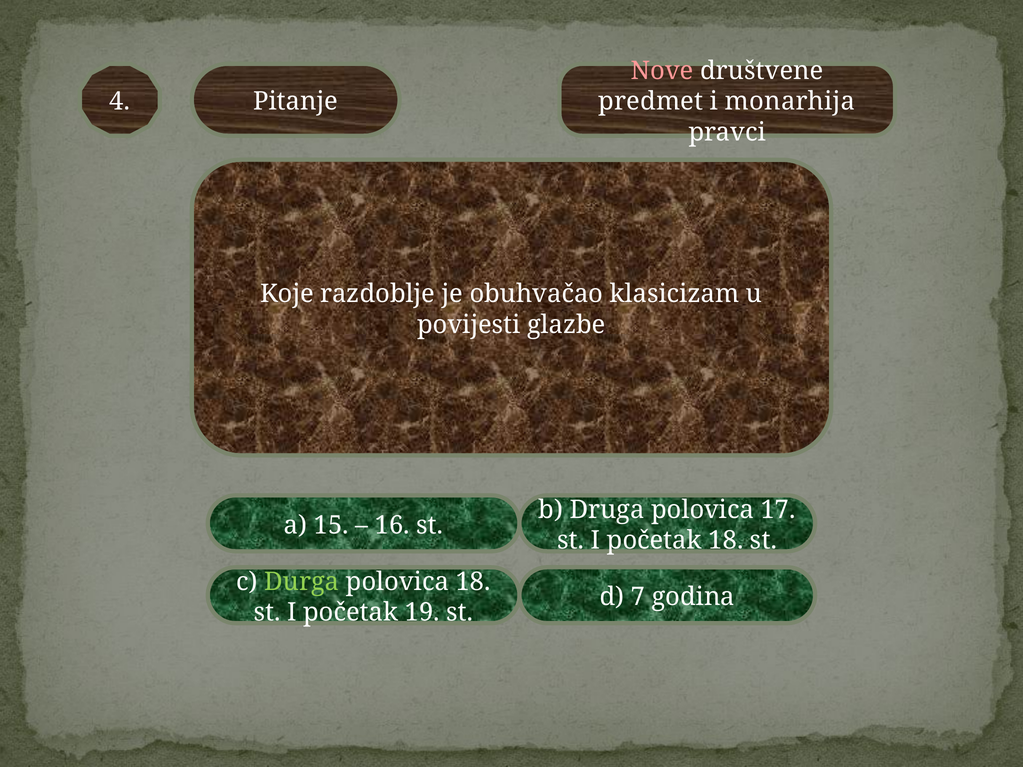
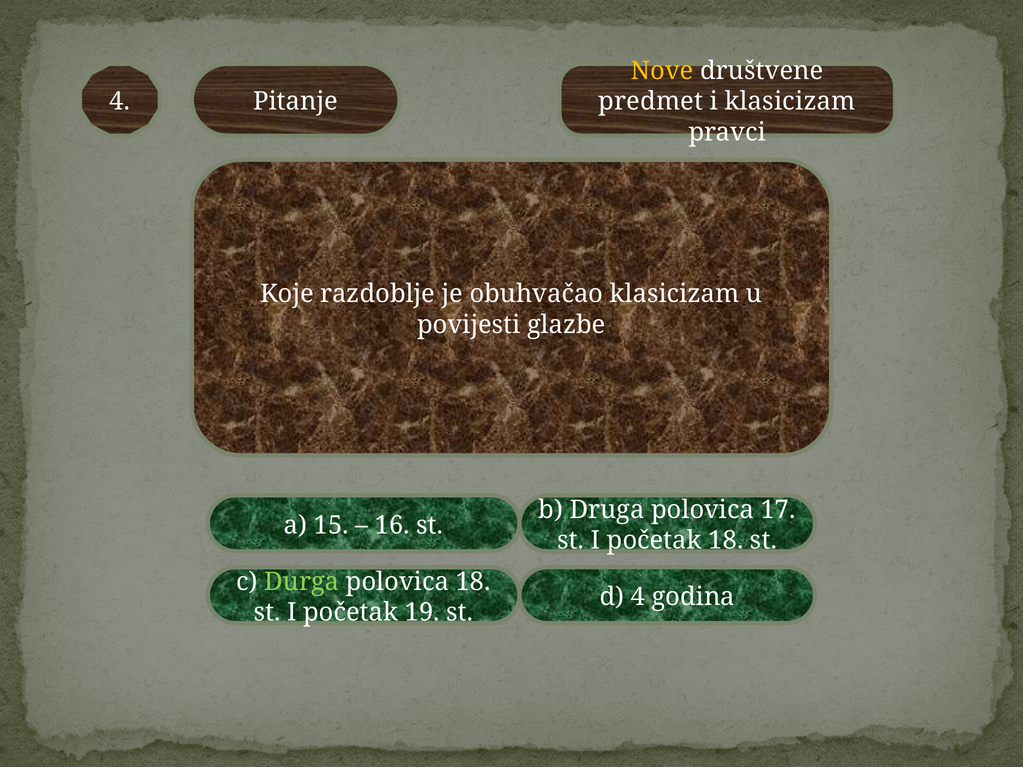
Nove colour: pink -> yellow
i monarhija: monarhija -> klasicizam
d 7: 7 -> 4
